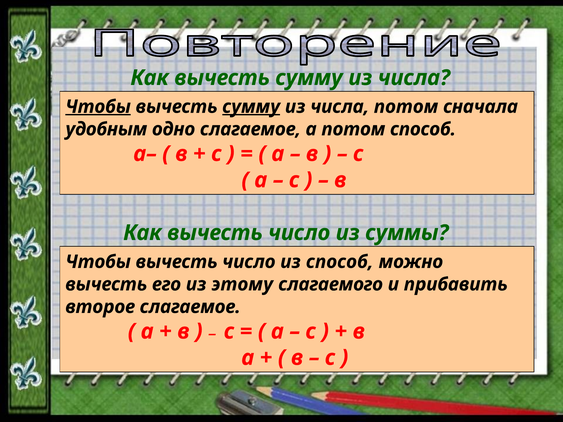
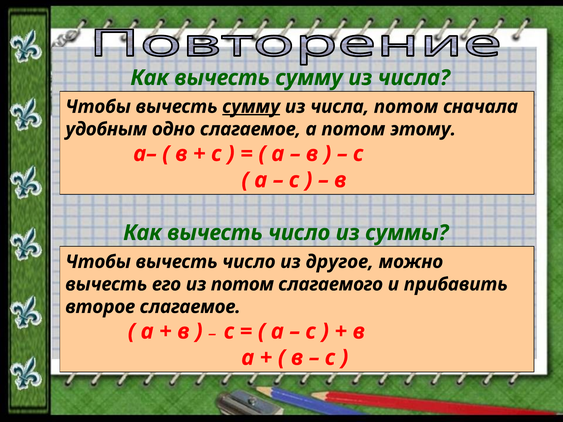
Чтобы at (98, 107) underline: present -> none
потом способ: способ -> этому
из способ: способ -> другое
из этому: этому -> потом
